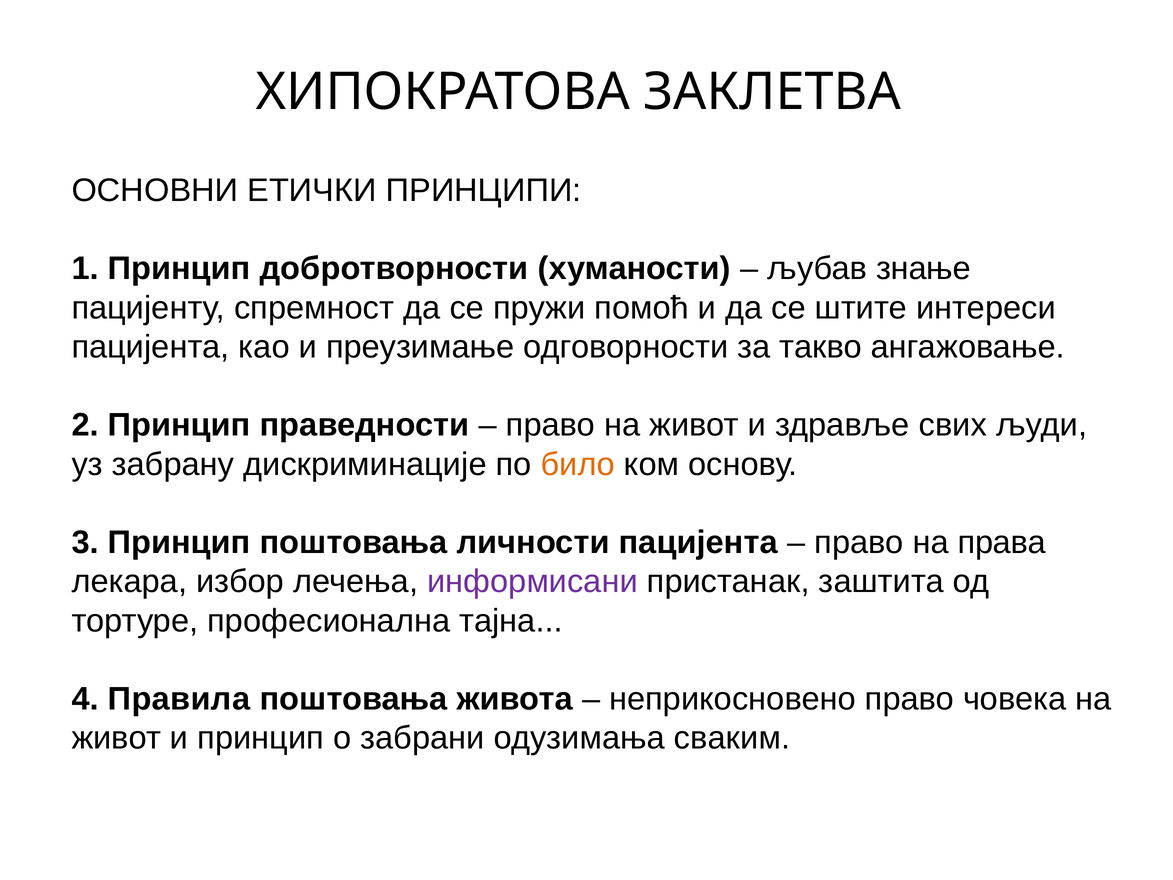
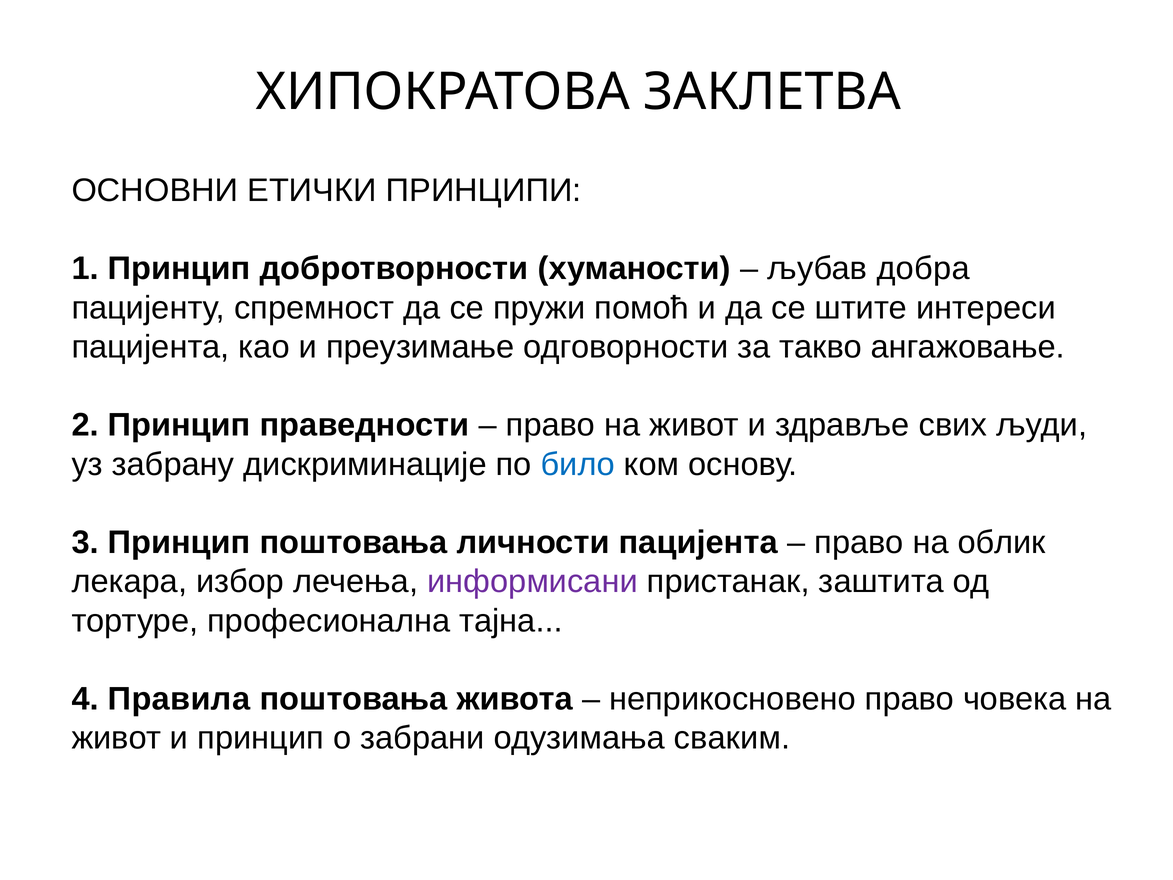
знање: знање -> добра
било colour: orange -> blue
права: права -> облик
